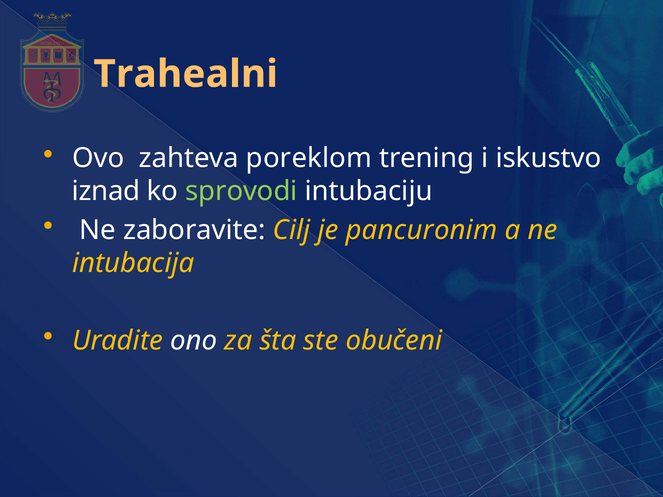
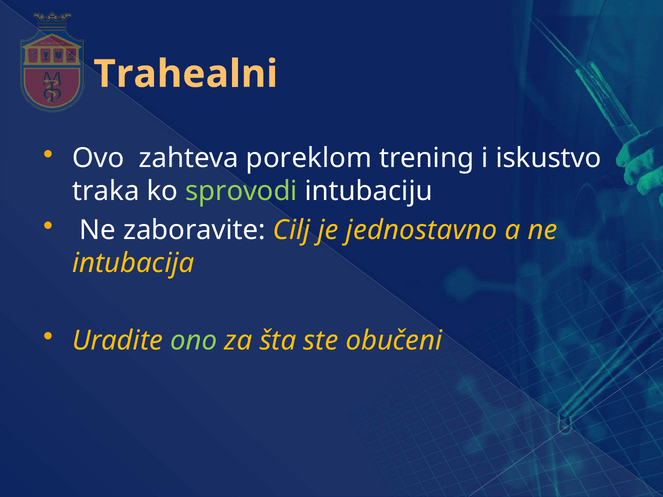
iznad: iznad -> traka
pancuronim: pancuronim -> jednostavno
ono colour: white -> light green
